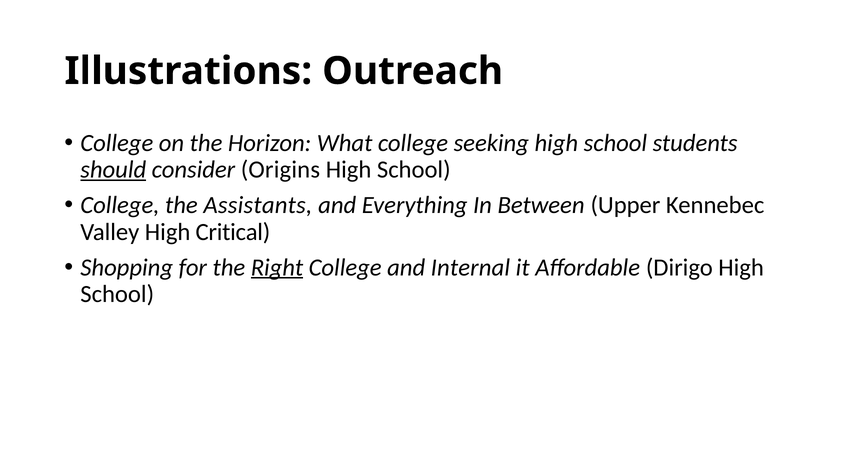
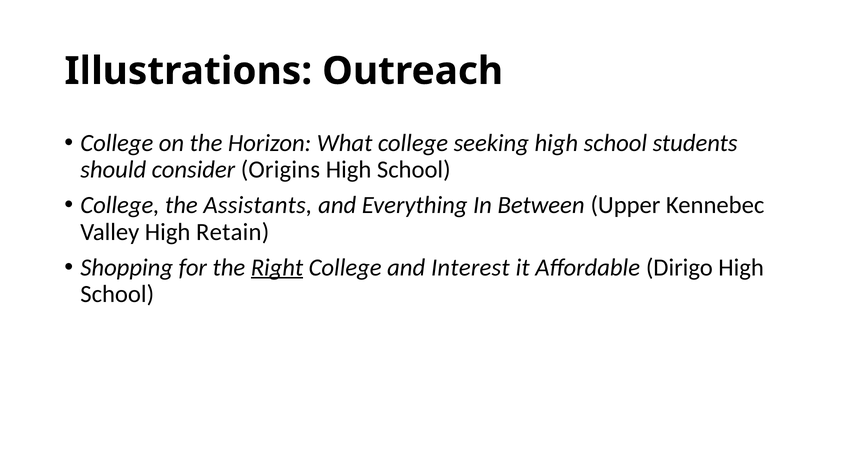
should underline: present -> none
Critical: Critical -> Retain
Internal: Internal -> Interest
